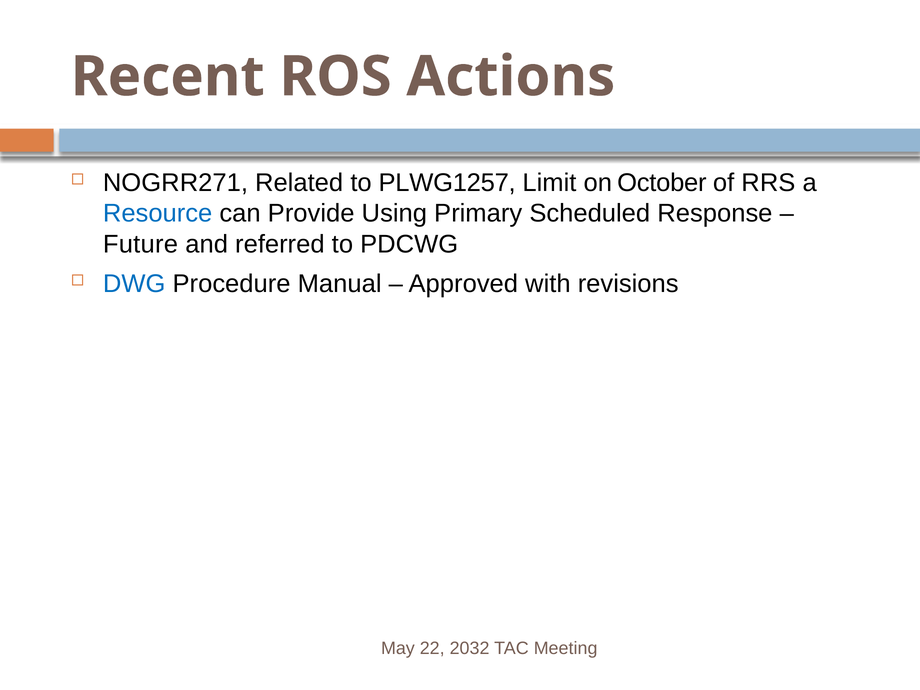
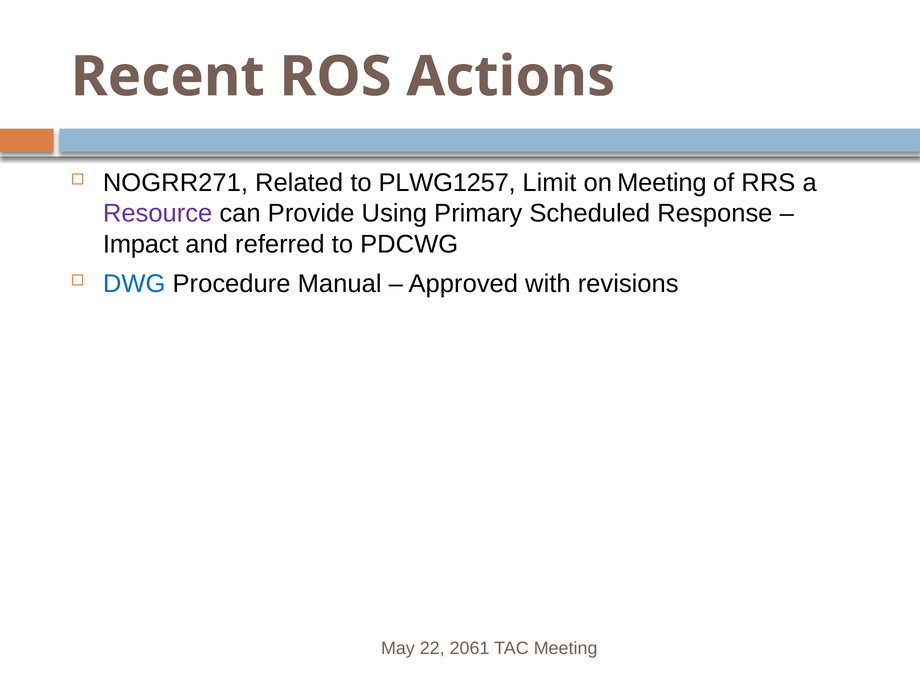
on October: October -> Meeting
Resource colour: blue -> purple
Future: Future -> Impact
2032: 2032 -> 2061
